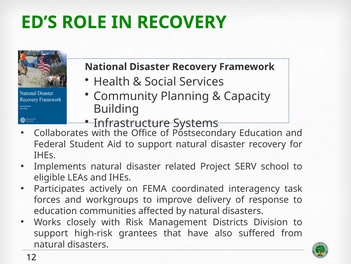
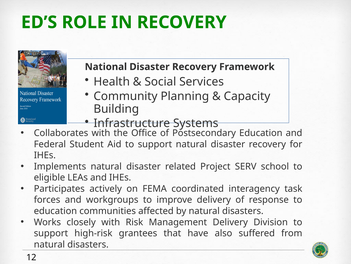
Management Districts: Districts -> Delivery
